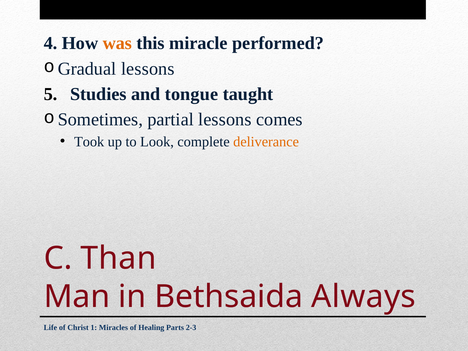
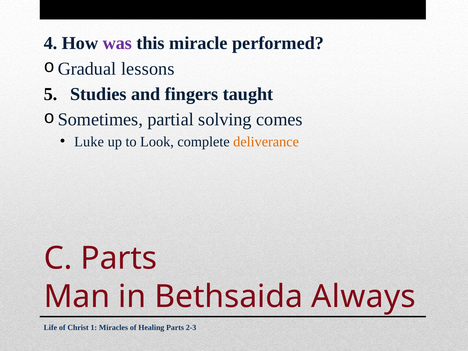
was colour: orange -> purple
tongue: tongue -> fingers
partial lessons: lessons -> solving
Took: Took -> Luke
C Than: Than -> Parts
